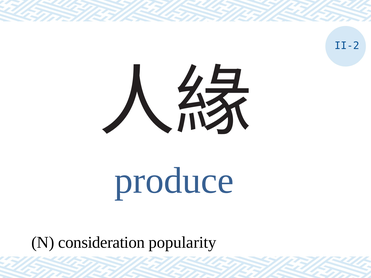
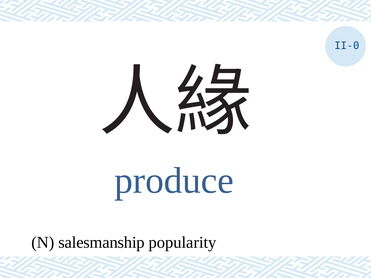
II-2: II-2 -> II-0
consideration: consideration -> salesmanship
